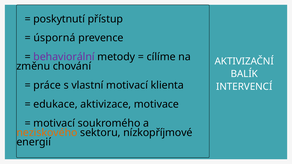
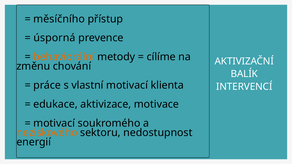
poskytnutí: poskytnutí -> měsíčního
behaviorální colour: purple -> orange
nízkopříjmové: nízkopříjmové -> nedostupnost
